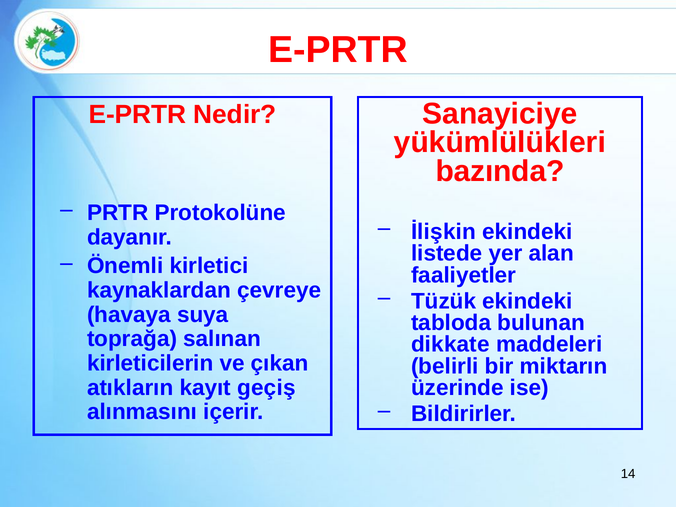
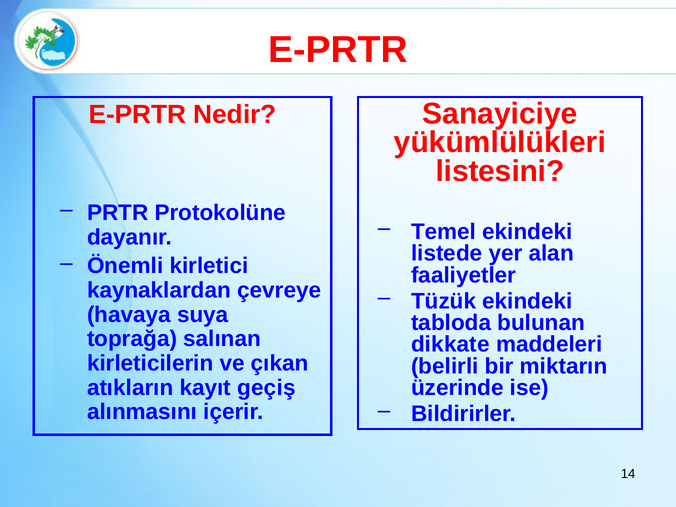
bazında: bazında -> listesini
İlişkin: İlişkin -> Temel
